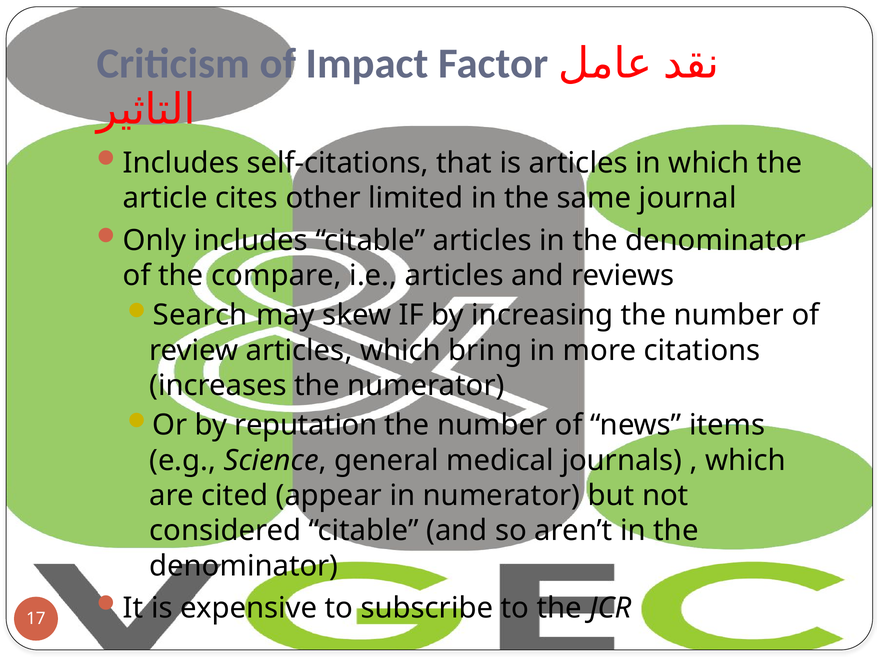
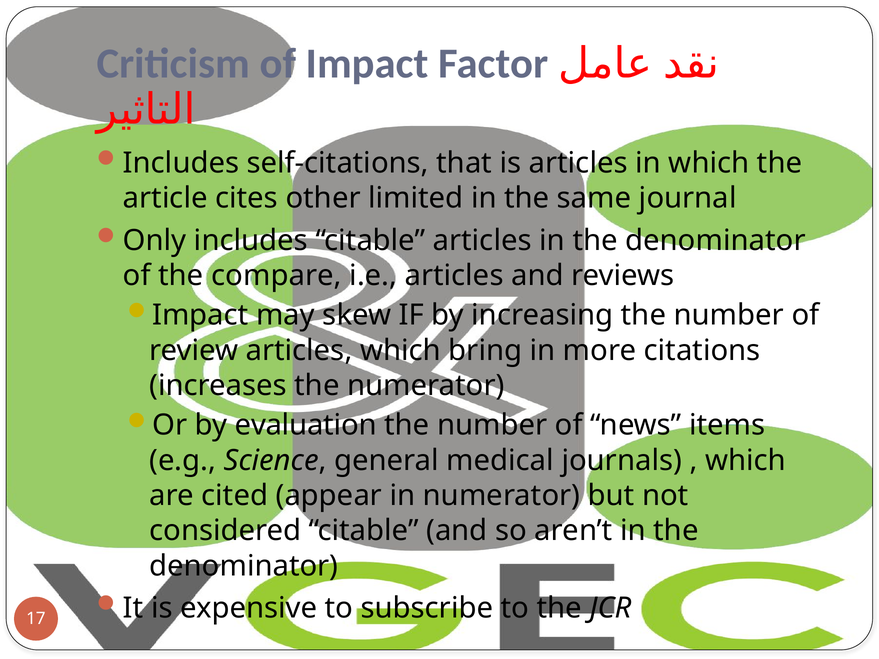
Search at (200, 315): Search -> Impact
reputation: reputation -> evaluation
